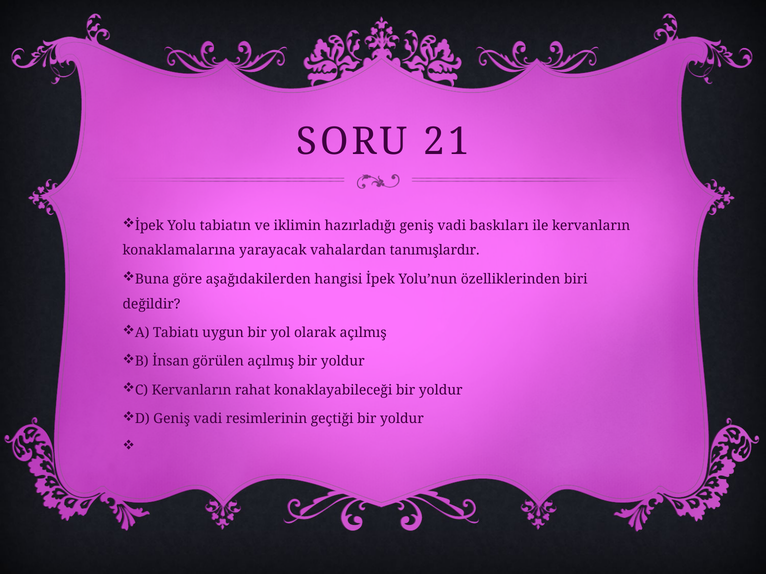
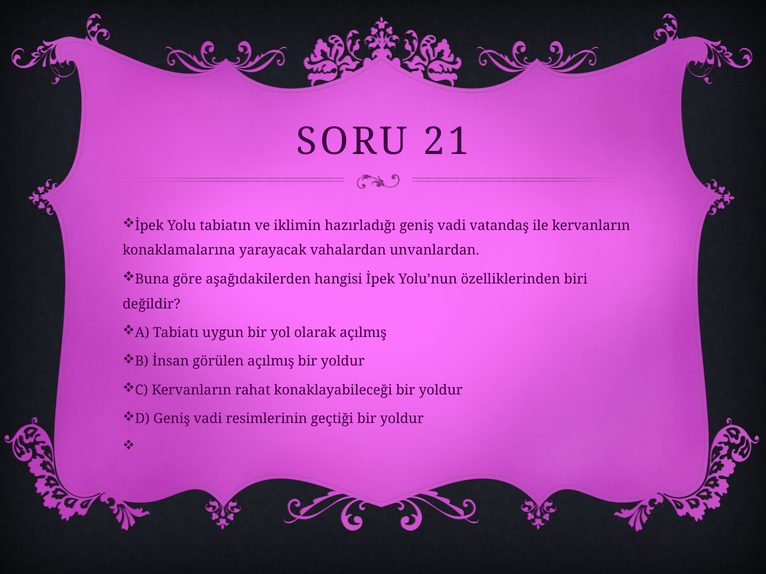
baskıları: baskıları -> vatandaş
tanımışlardır: tanımışlardır -> unvanlardan
